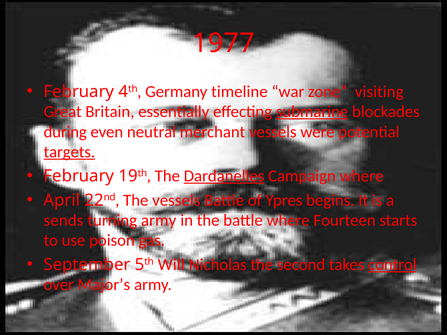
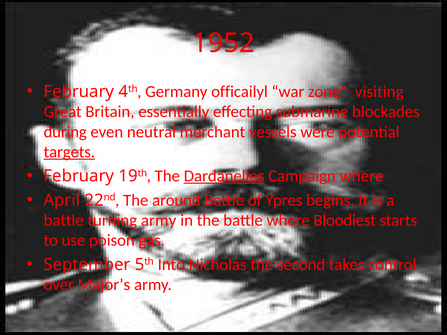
1977: 1977 -> 1952
timeline: timeline -> officailyl
submarine underline: present -> none
The vessels: vessels -> around
sends at (64, 220): sends -> battle
Fourteen: Fourteen -> Bloodiest
Will: Will -> Into
control underline: present -> none
